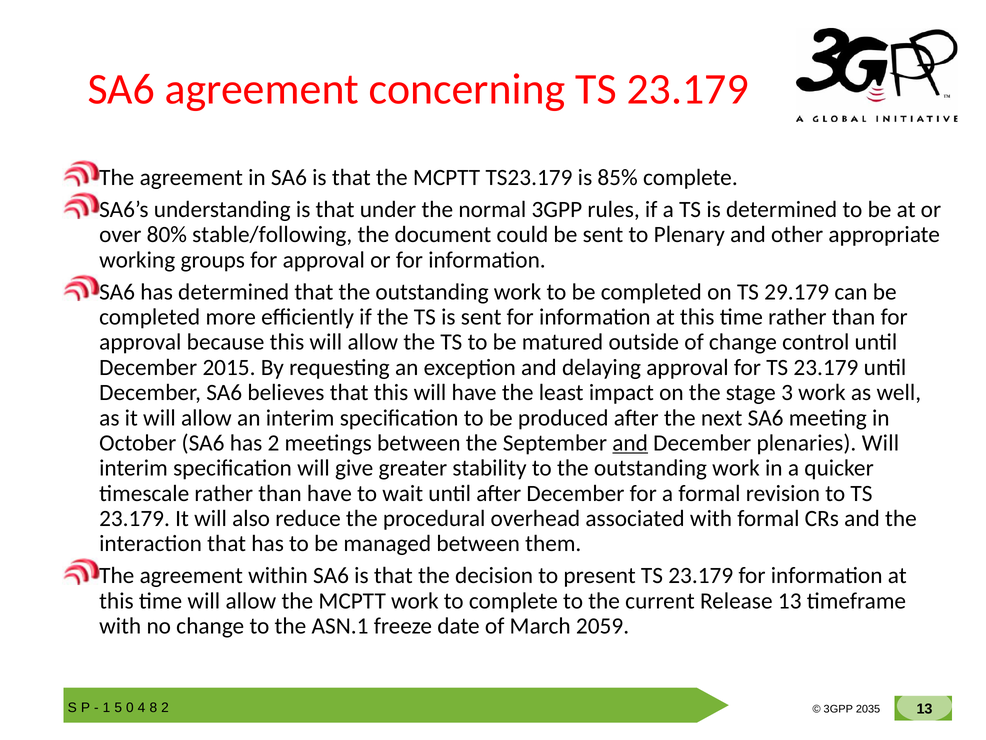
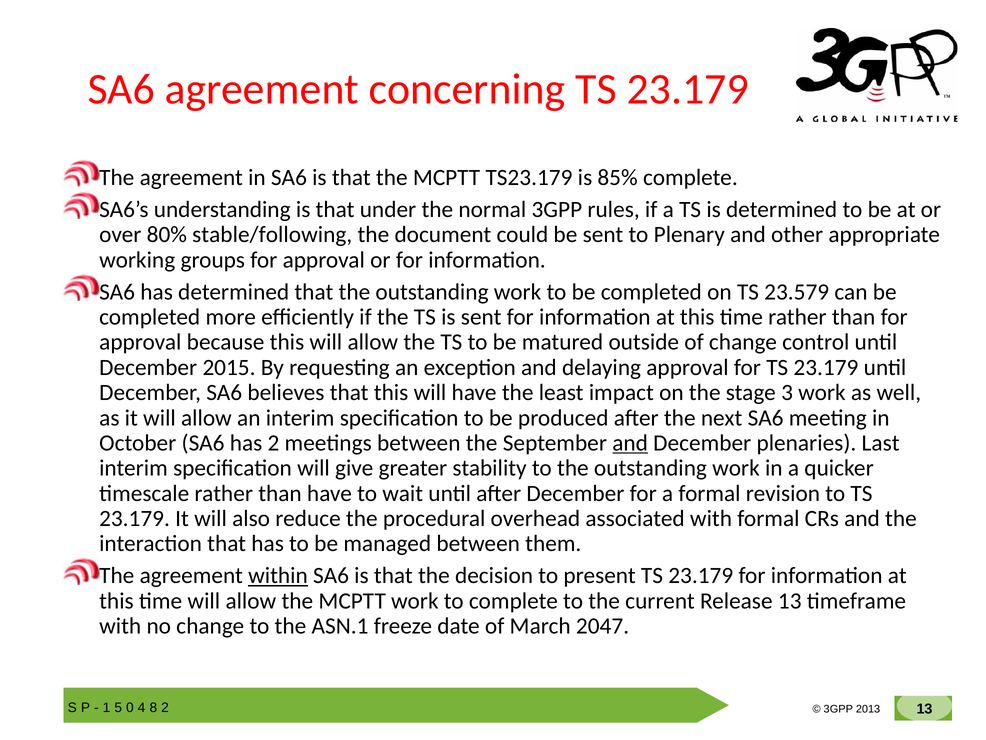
29.179: 29.179 -> 23.579
plenaries Will: Will -> Last
within underline: none -> present
2059: 2059 -> 2047
2035: 2035 -> 2013
